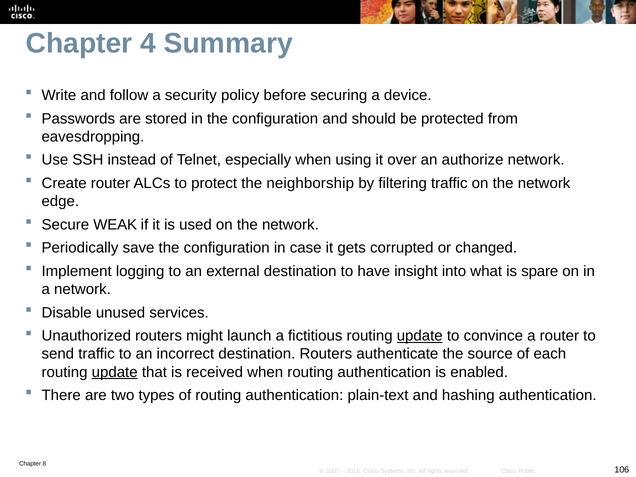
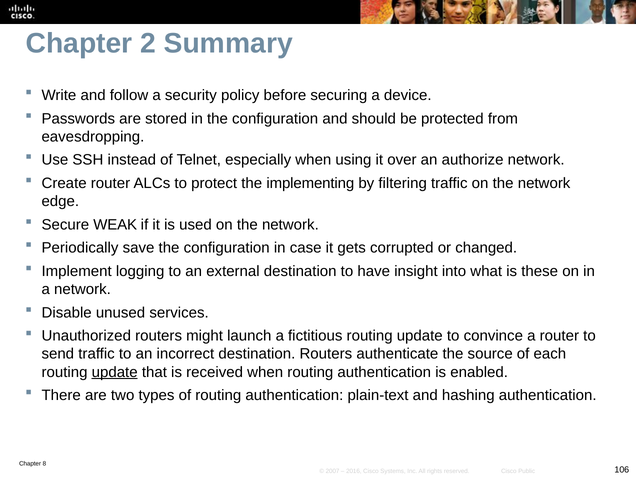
4: 4 -> 2
neighborship: neighborship -> implementing
spare: spare -> these
update at (420, 336) underline: present -> none
